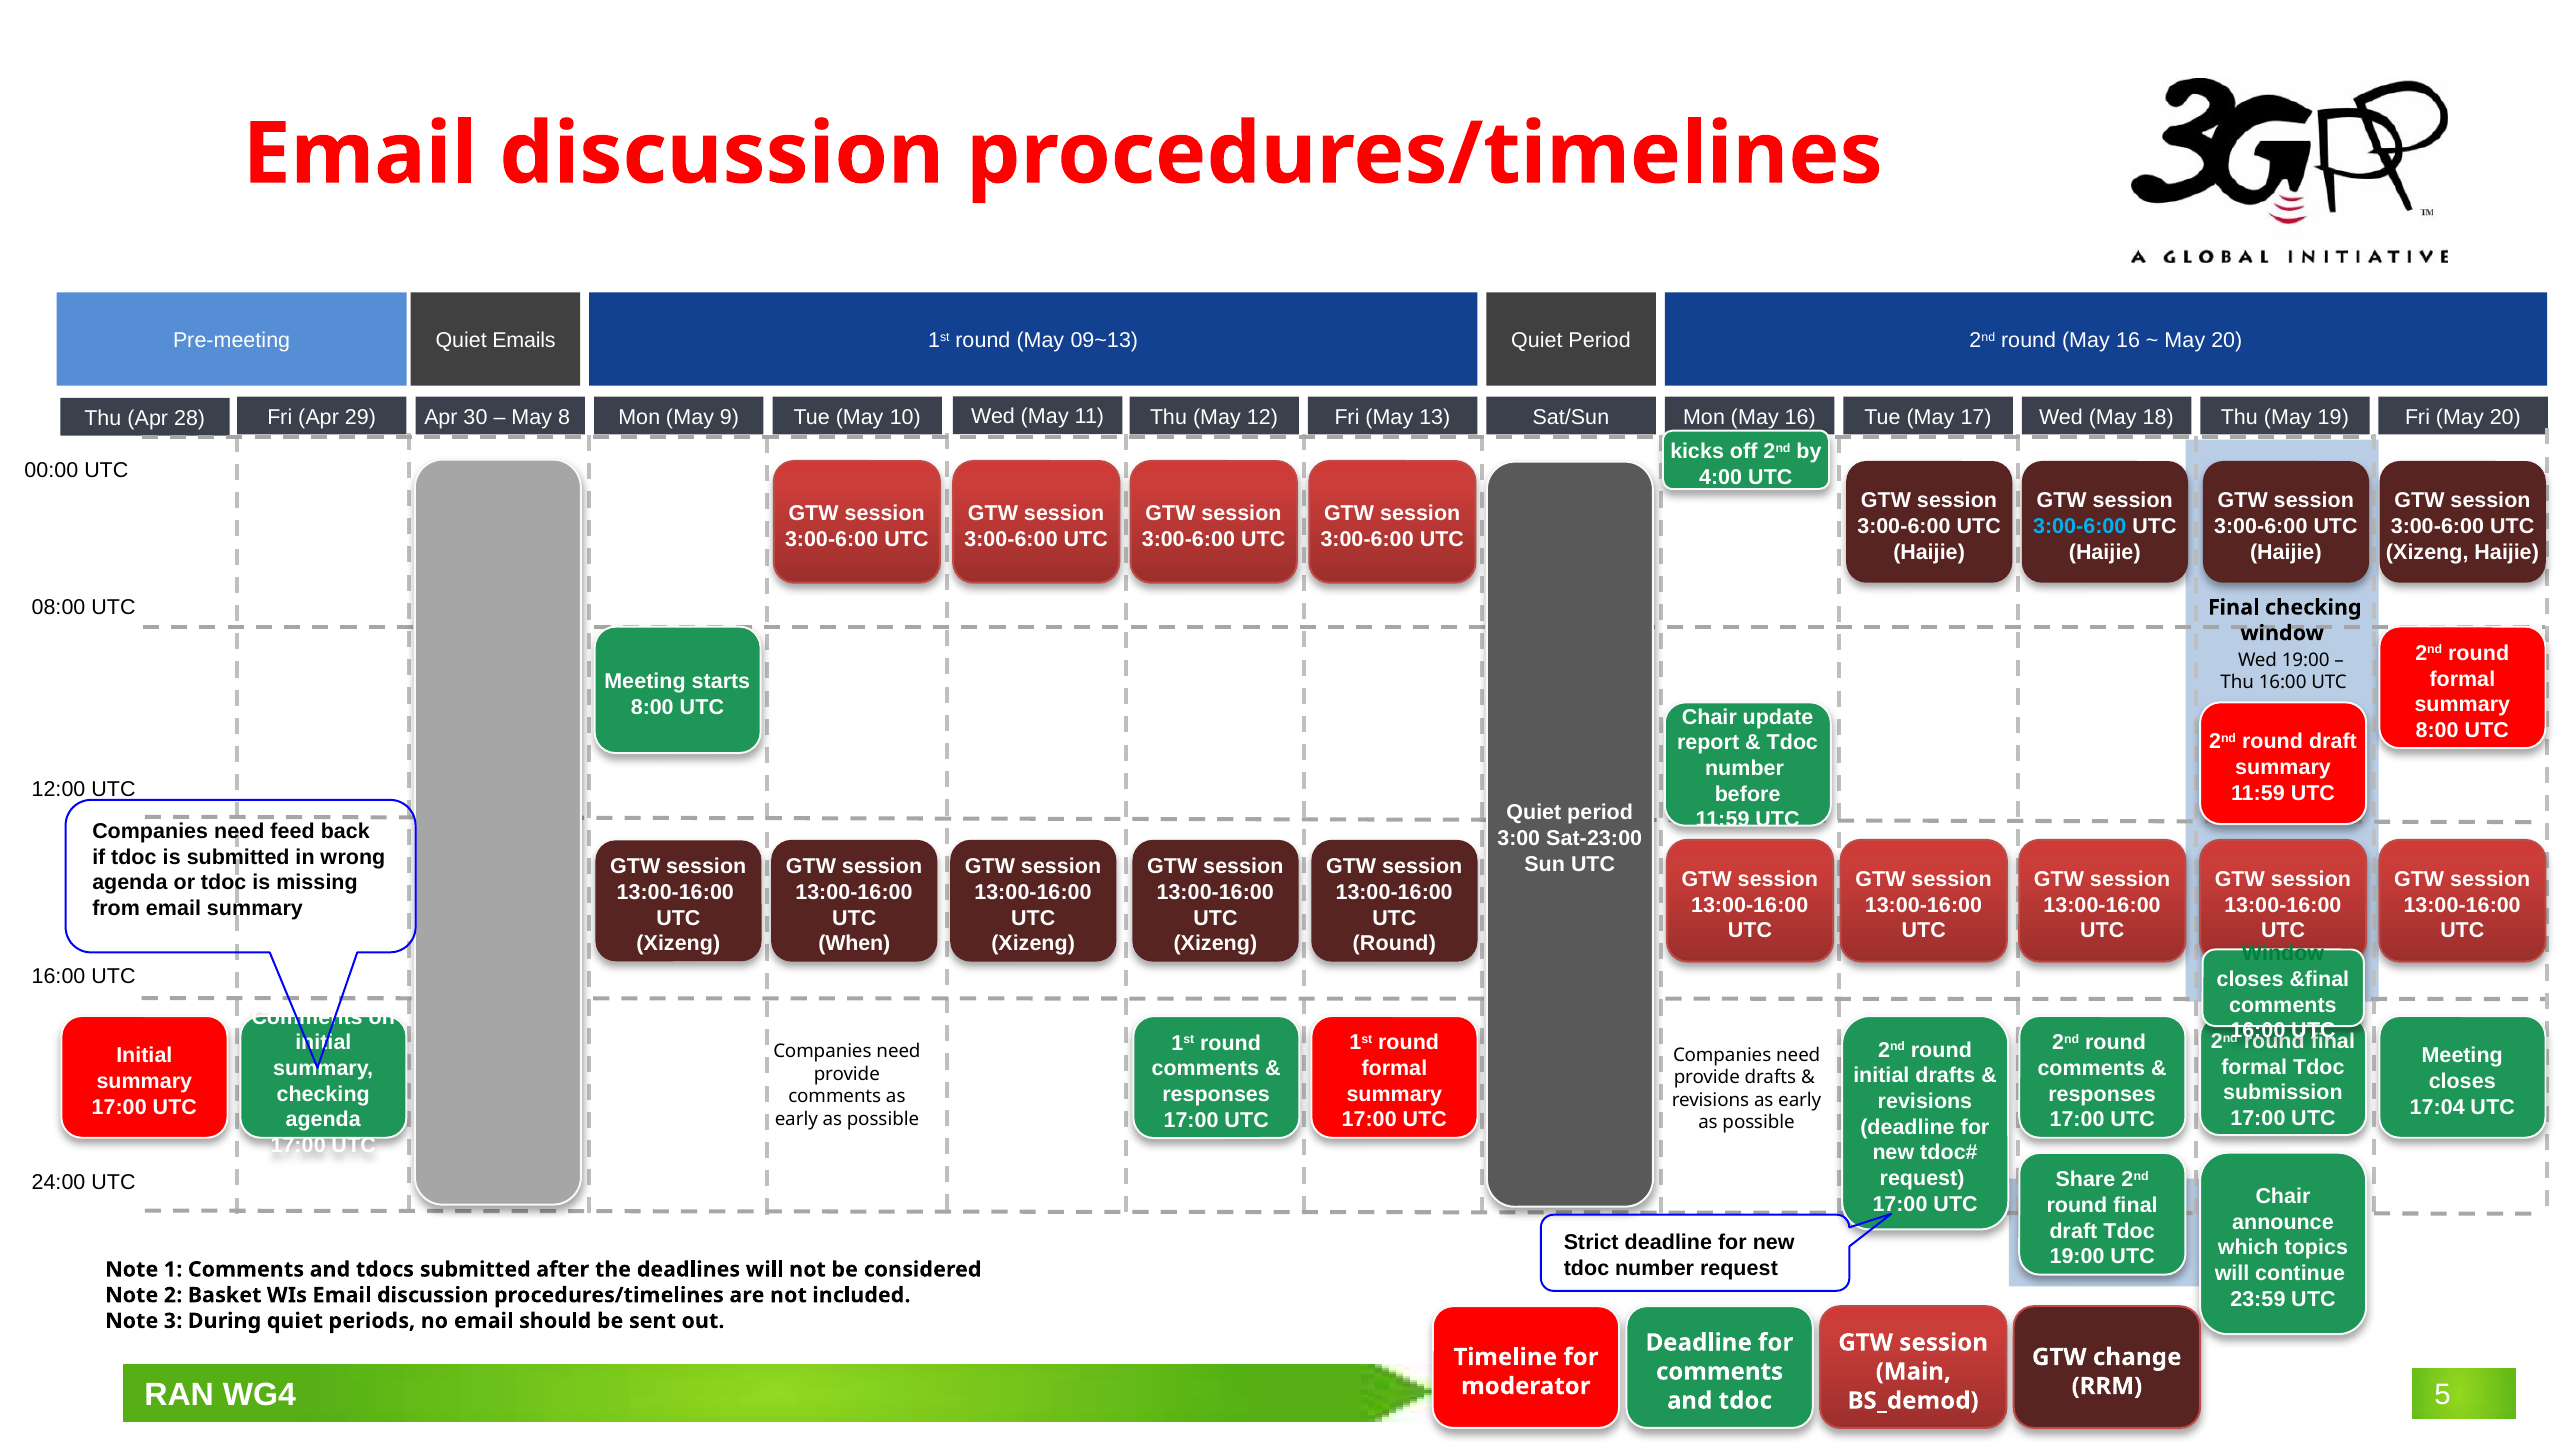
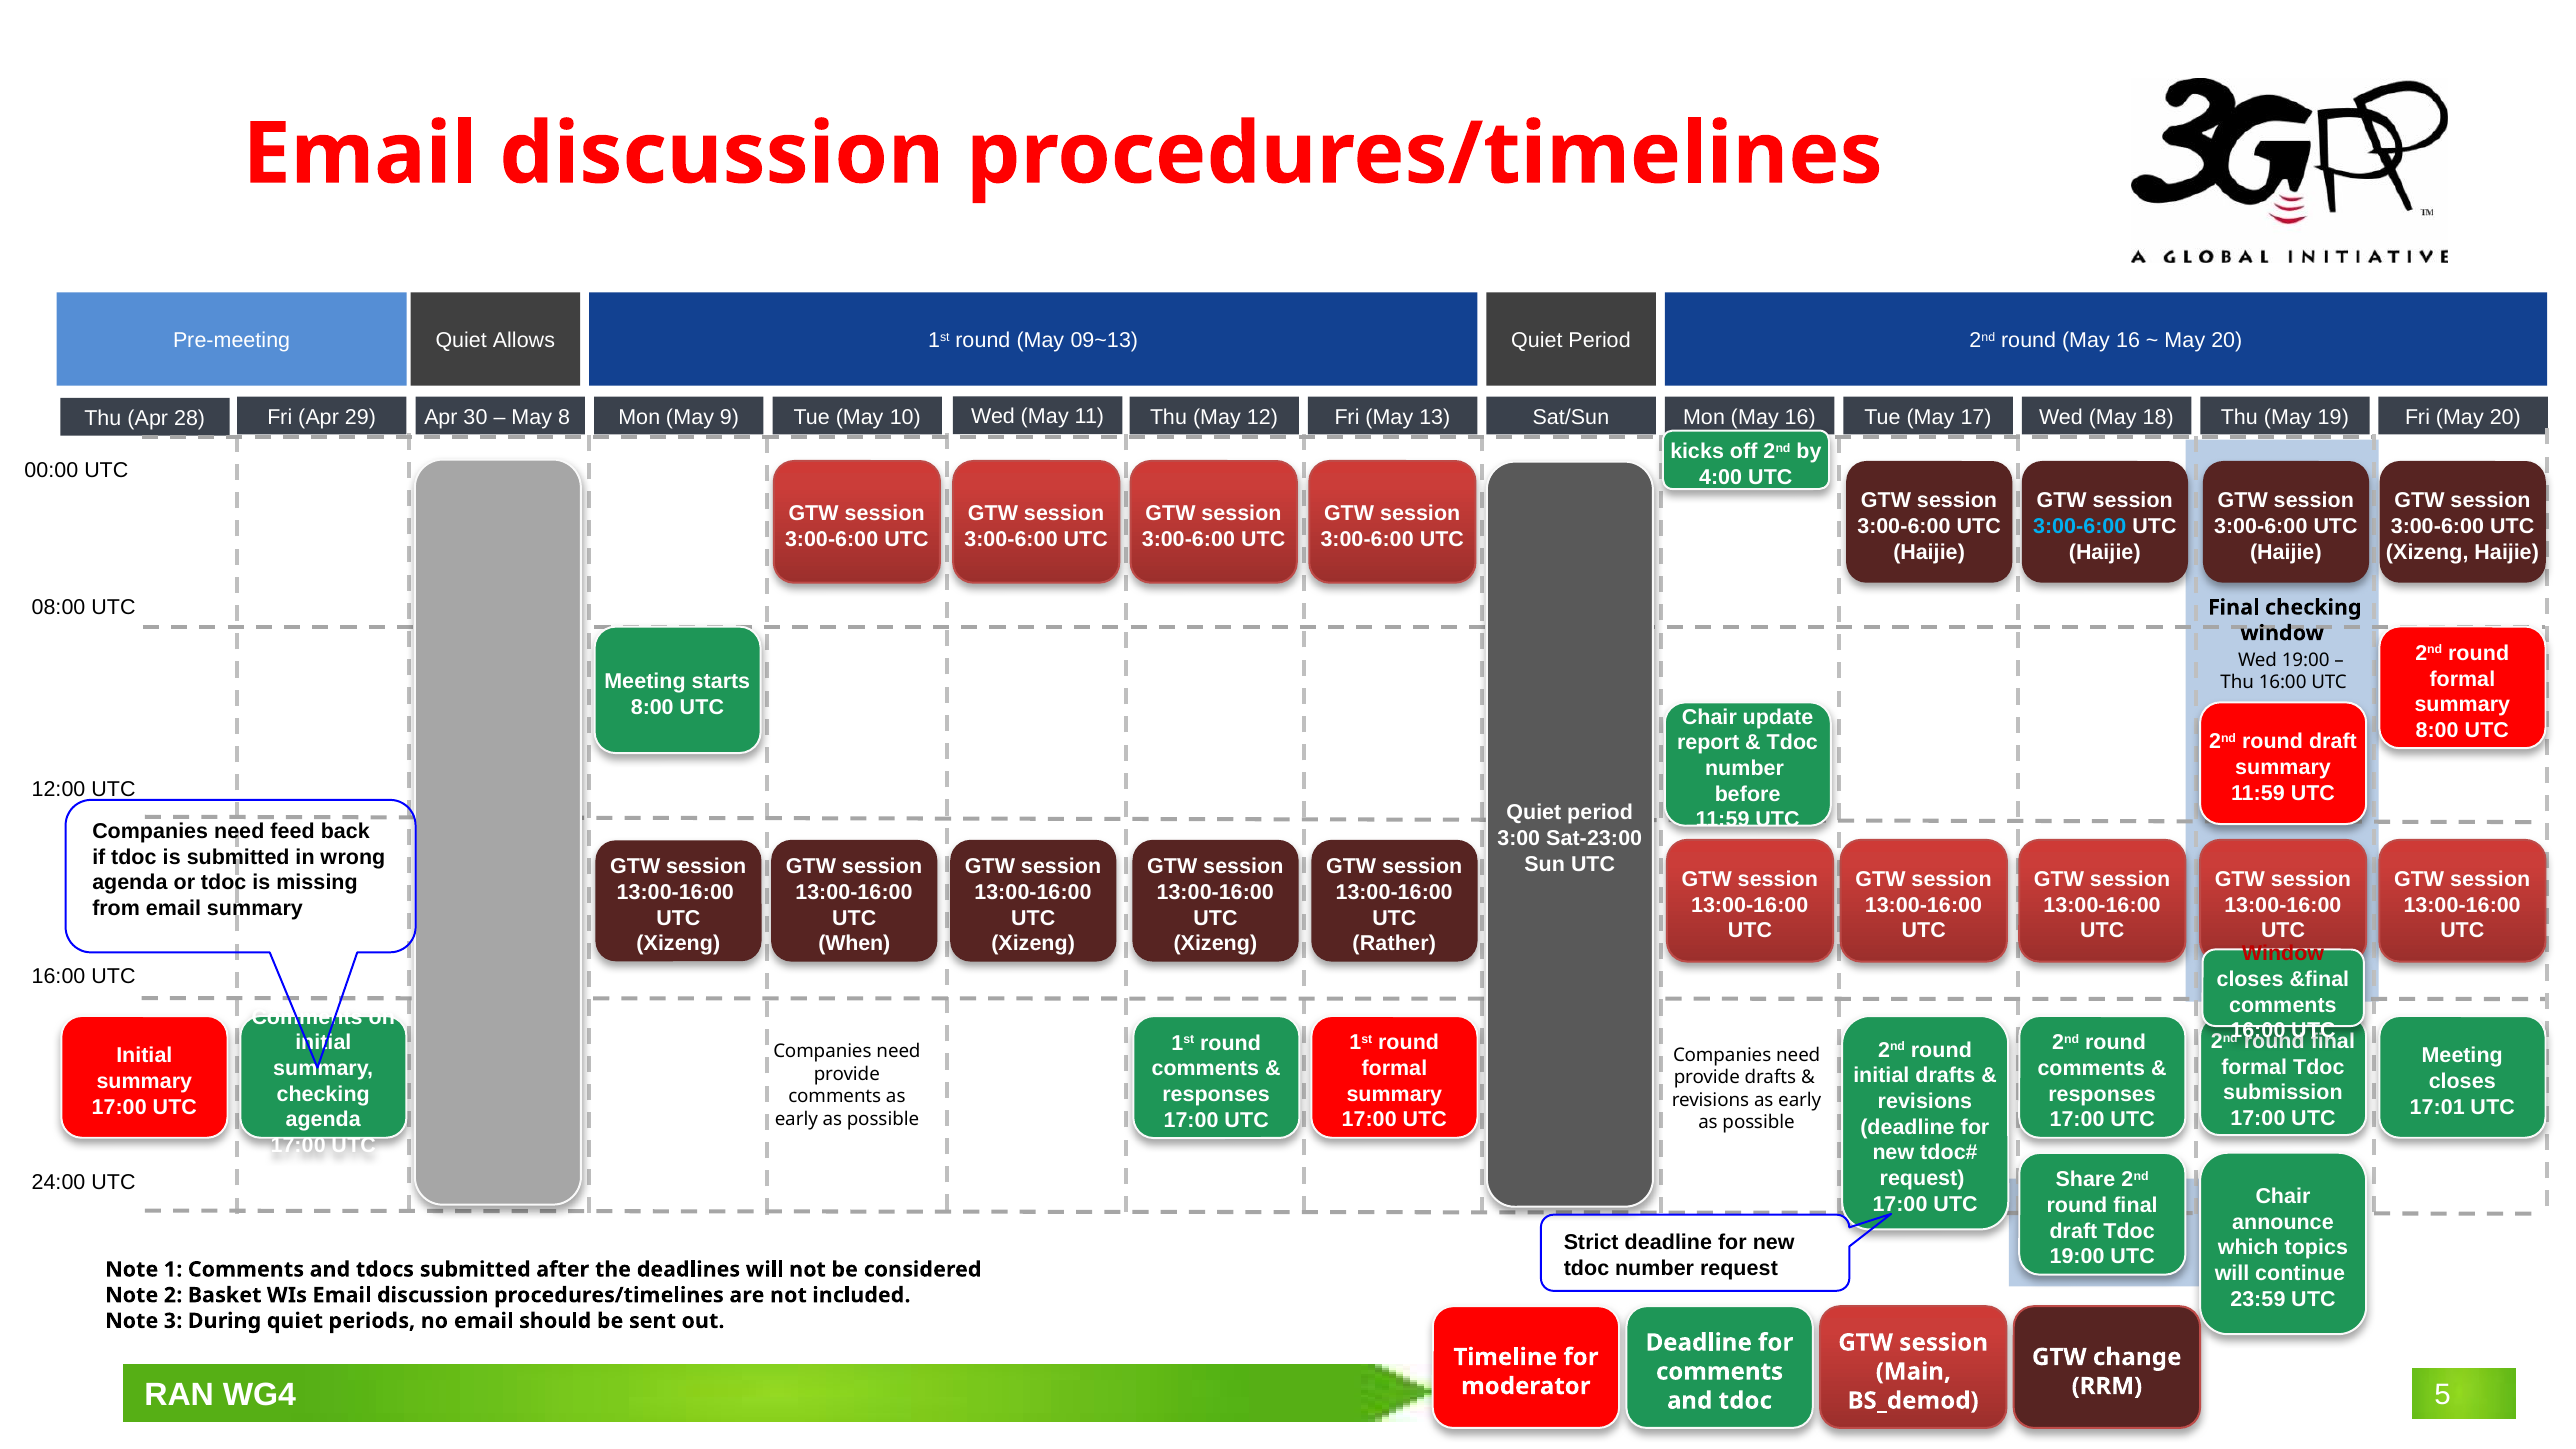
Emails: Emails -> Allows
Round at (1394, 944): Round -> Rather
Window at (2283, 954) colour: green -> red
17:04: 17:04 -> 17:01
